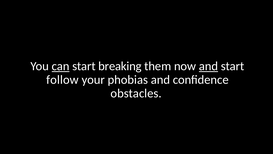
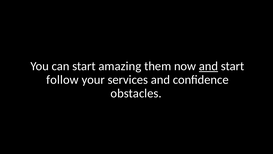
can underline: present -> none
breaking: breaking -> amazing
phobias: phobias -> services
